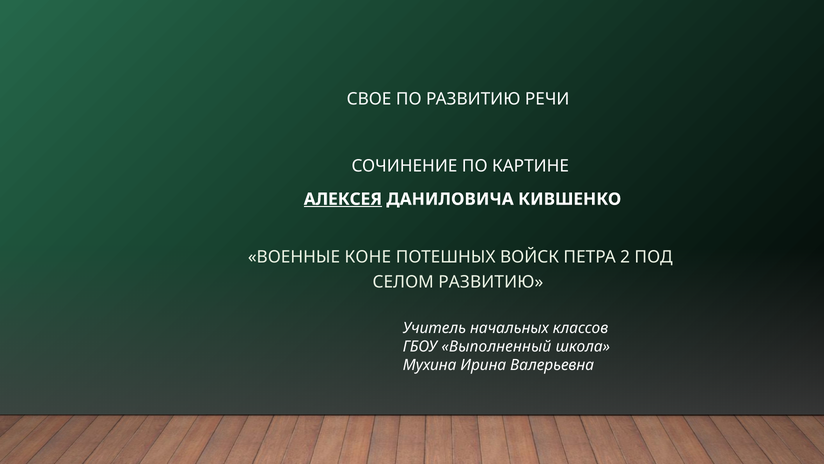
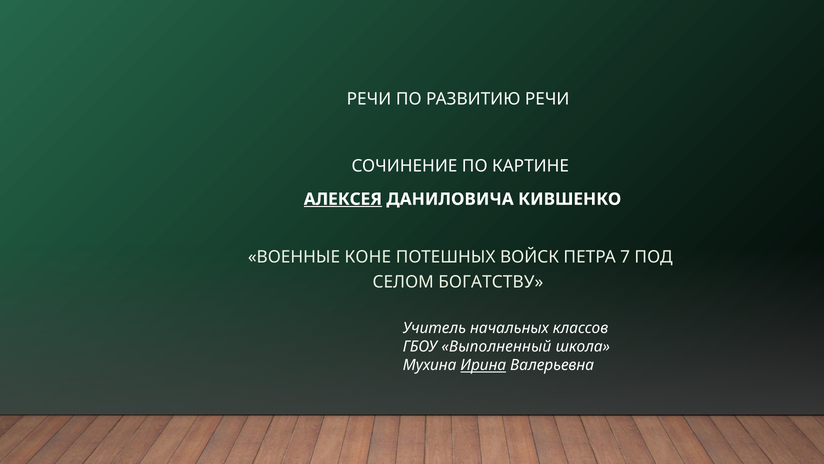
СВОЕ at (369, 99): СВОЕ -> РЕЧИ
2: 2 -> 7
СЕЛОМ РАЗВИТИЮ: РАЗВИТИЮ -> БОГАТСТВУ
Ирина underline: none -> present
